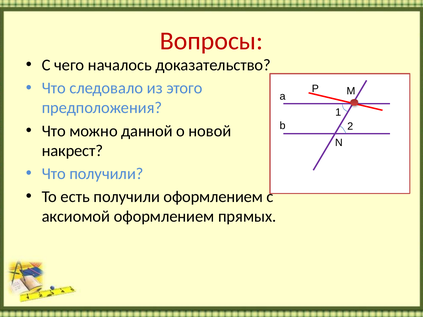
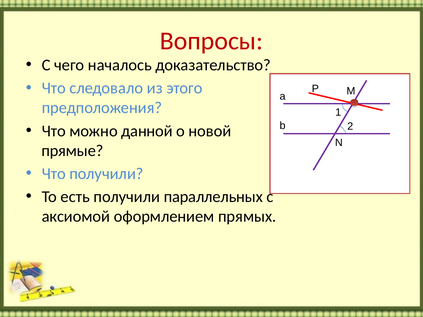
накрест: накрест -> прямые
получили оформлением: оформлением -> параллельных
